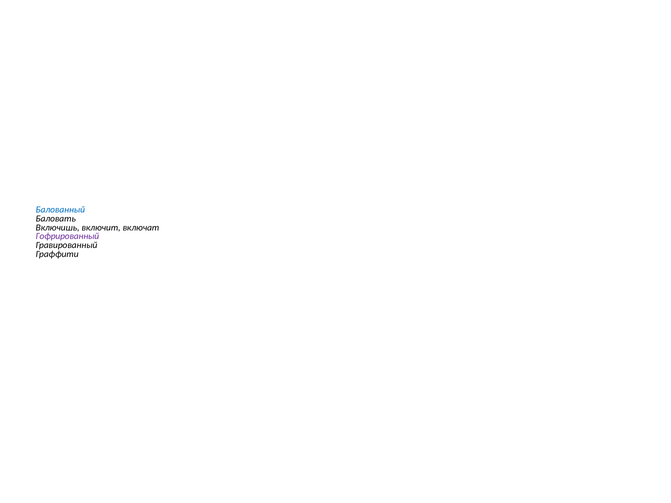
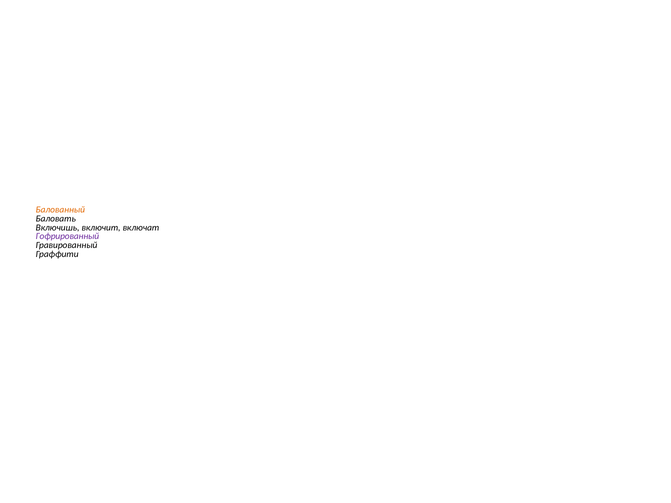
Балованный colour: blue -> orange
